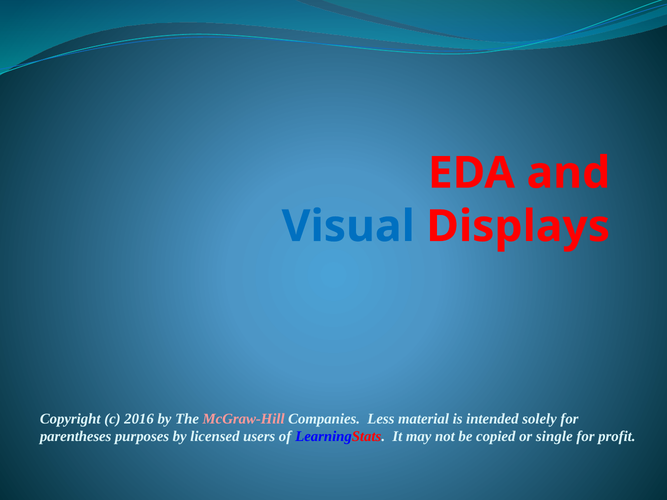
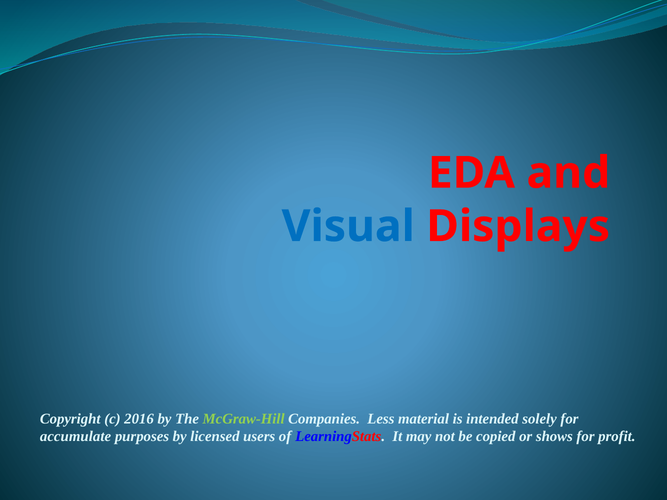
McGraw-Hill colour: pink -> light green
parentheses: parentheses -> accumulate
single: single -> shows
